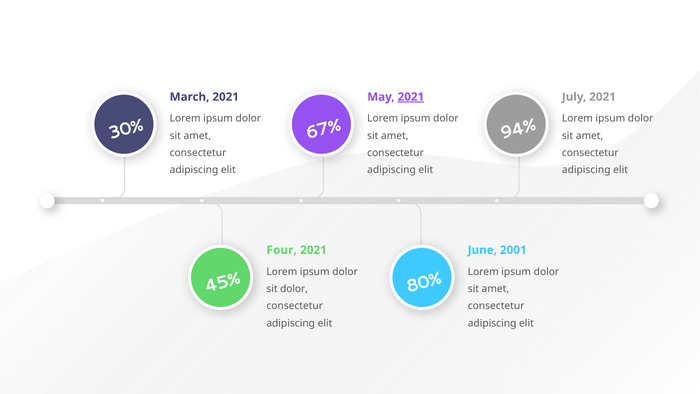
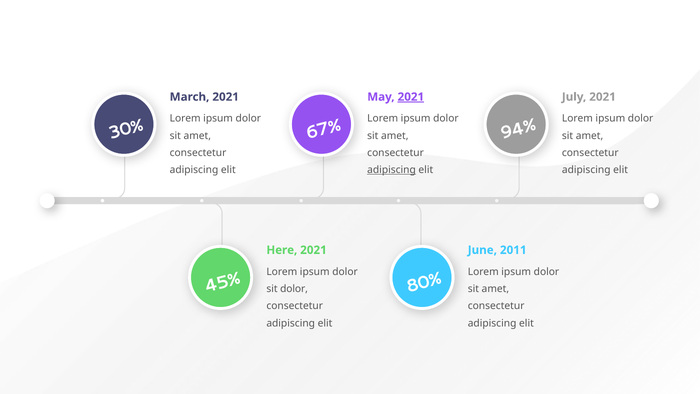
adipiscing at (392, 170) underline: none -> present
Four: Four -> Here
2001: 2001 -> 2011
